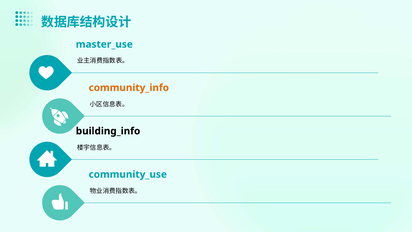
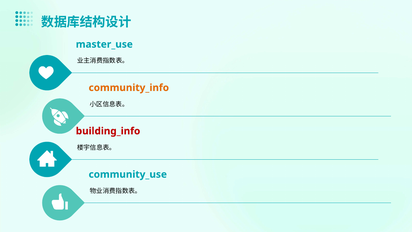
building_info colour: black -> red
